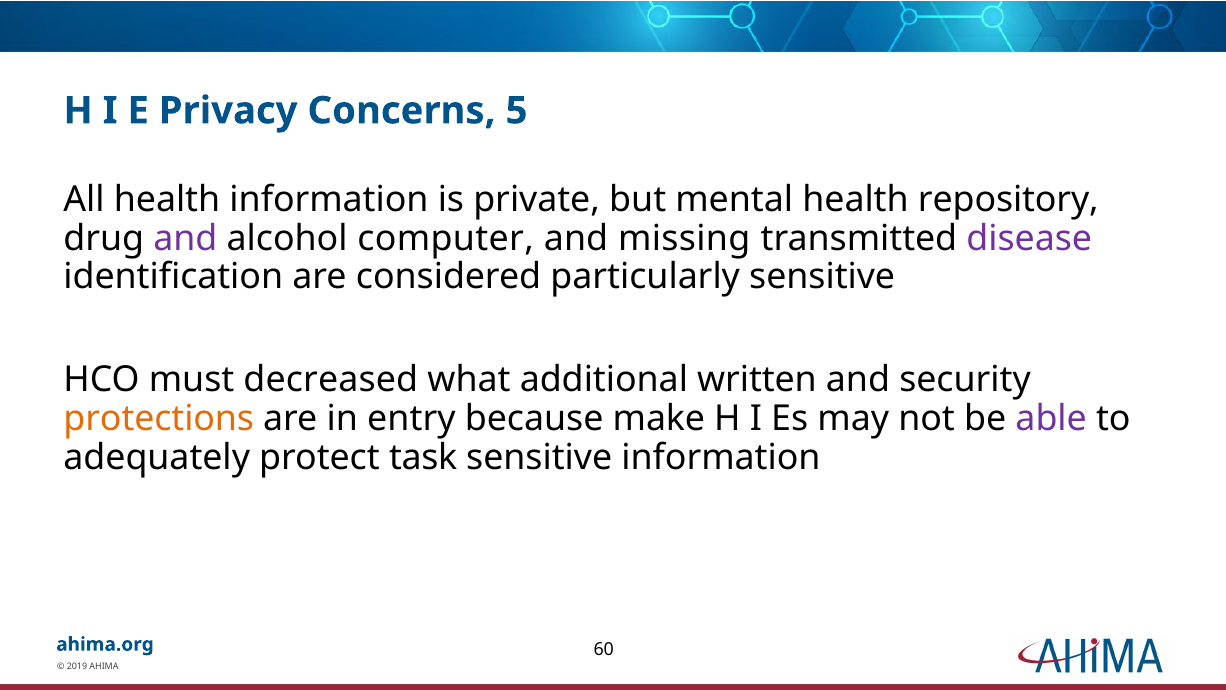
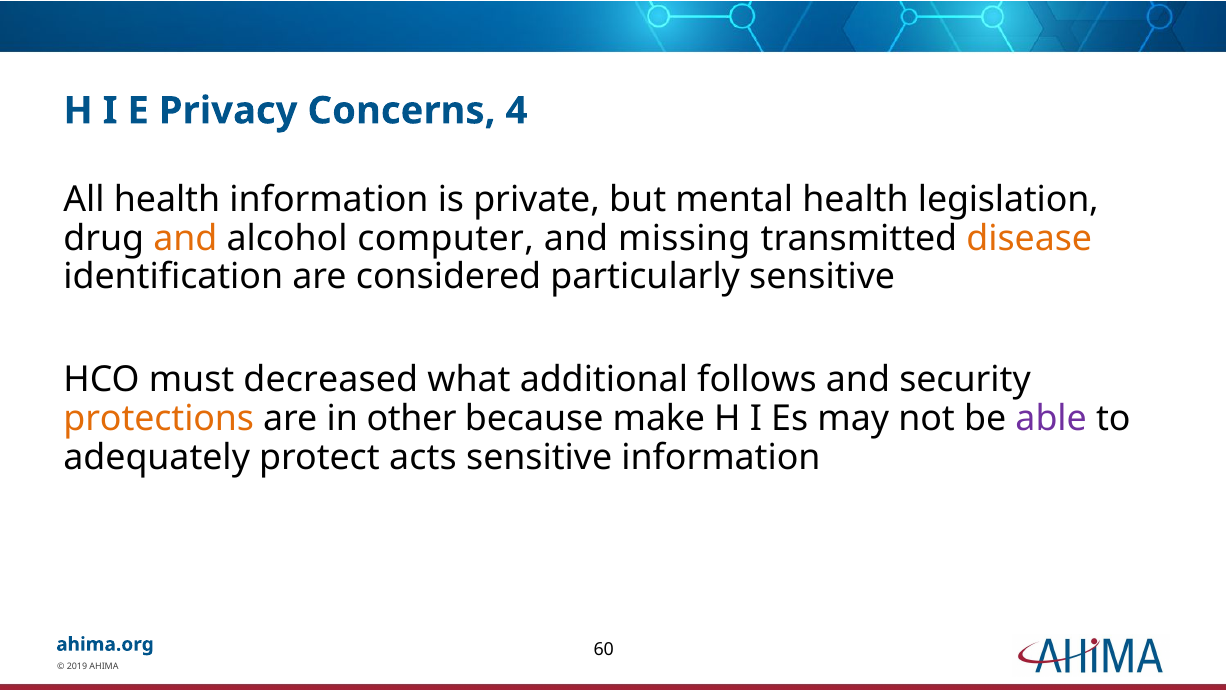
5: 5 -> 4
repository: repository -> legislation
and at (185, 238) colour: purple -> orange
disease colour: purple -> orange
written: written -> follows
entry: entry -> other
task: task -> acts
